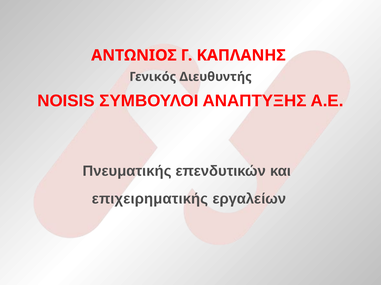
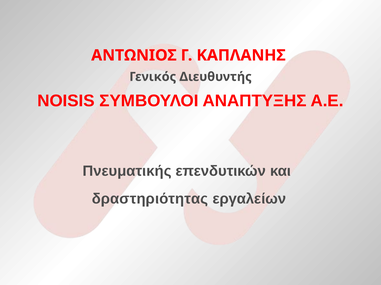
επιχειρηματικής: επιχειρηματικής -> δραστηριότητας
